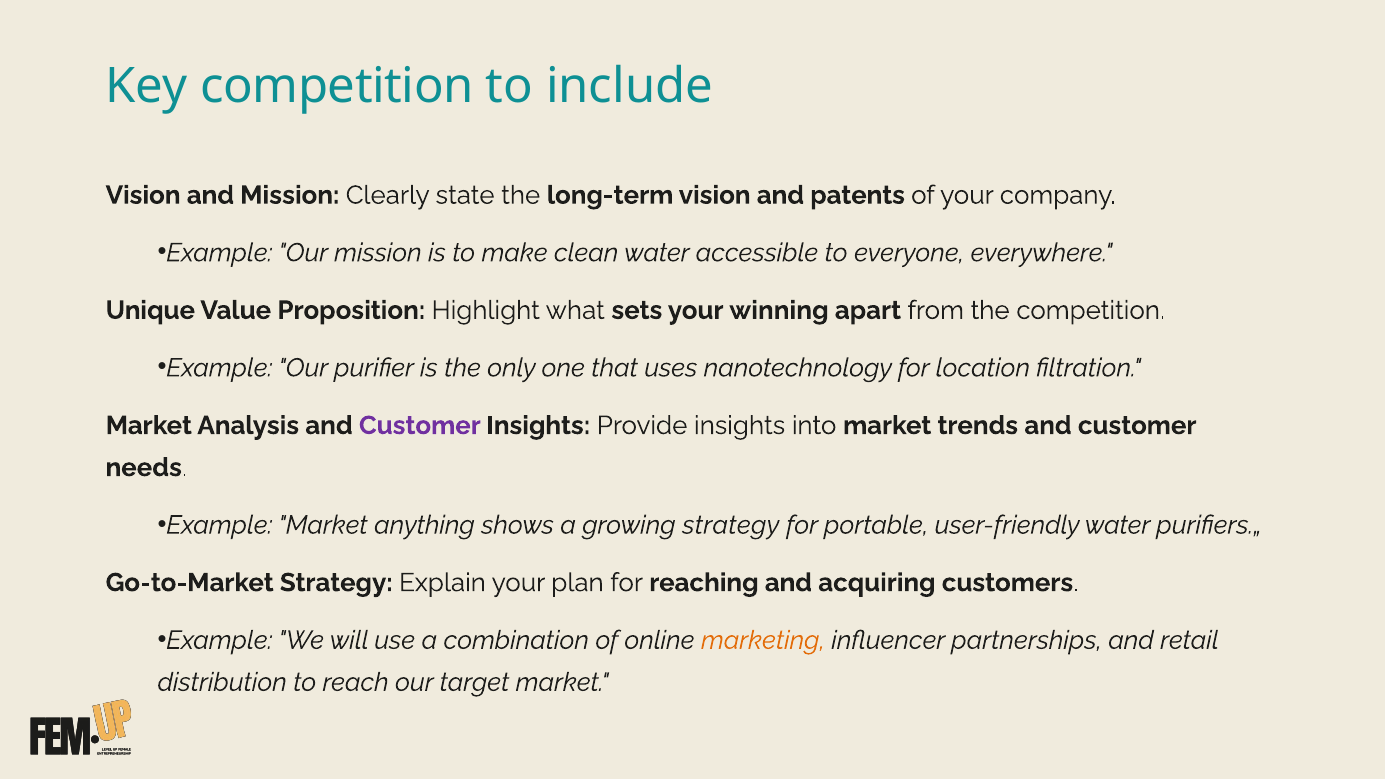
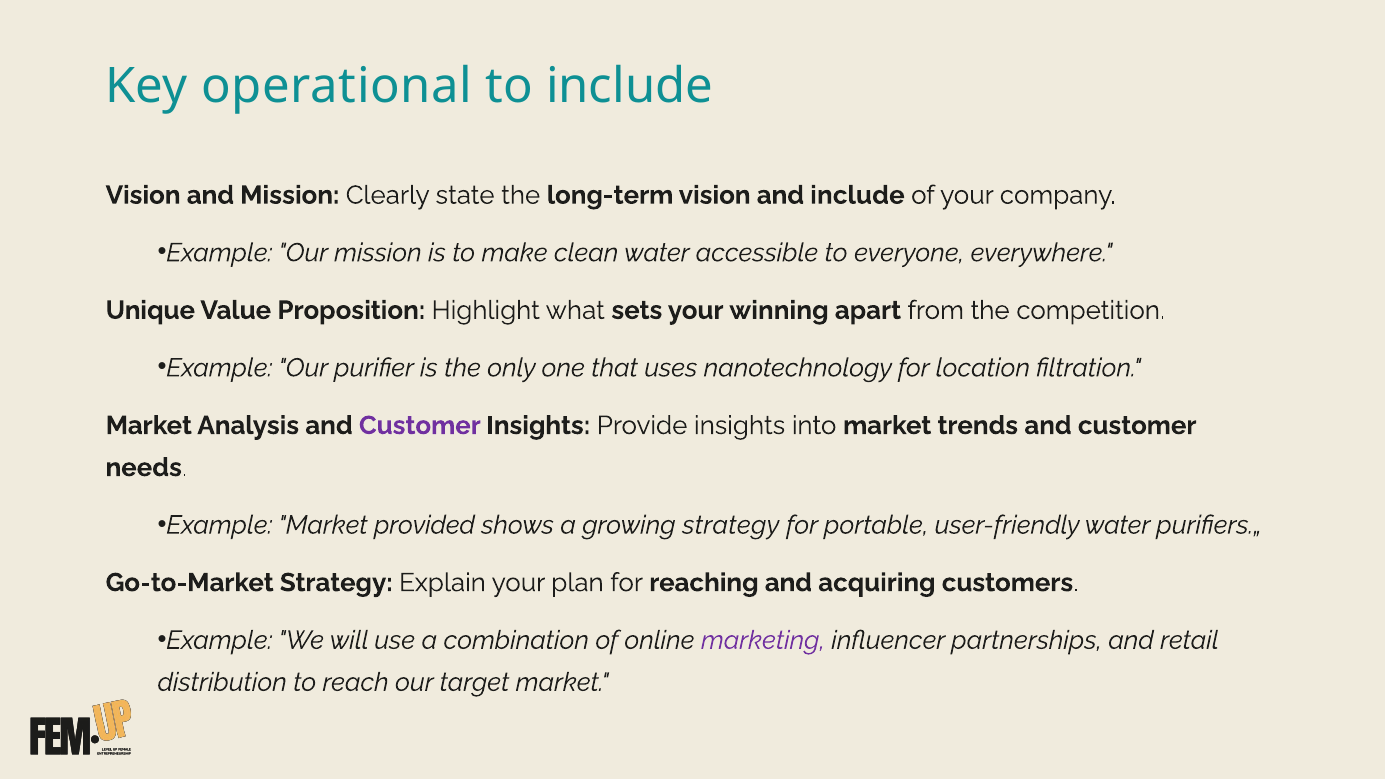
Key competition: competition -> operational
and patents: patents -> include
anything: anything -> provided
marketing colour: orange -> purple
